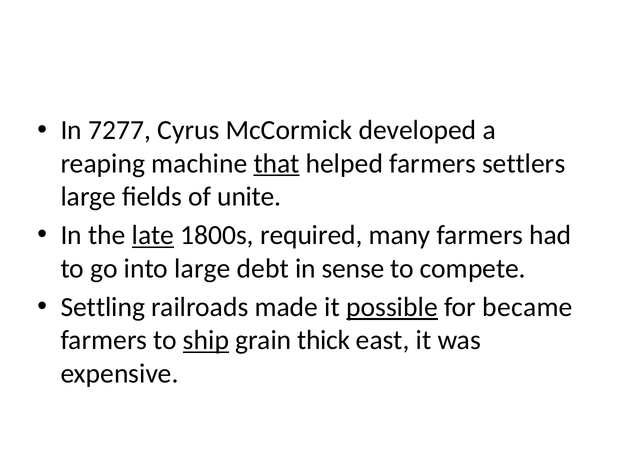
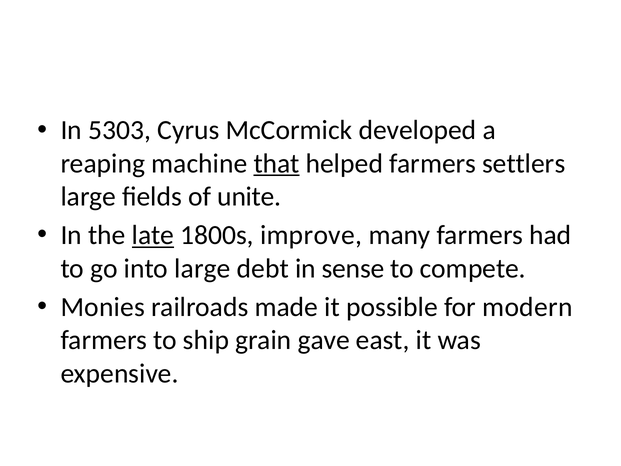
7277: 7277 -> 5303
required: required -> improve
Settling: Settling -> Monies
possible underline: present -> none
became: became -> modern
ship underline: present -> none
thick: thick -> gave
